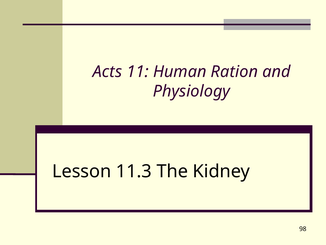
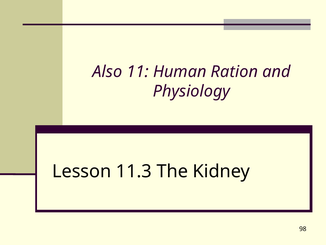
Acts: Acts -> Also
